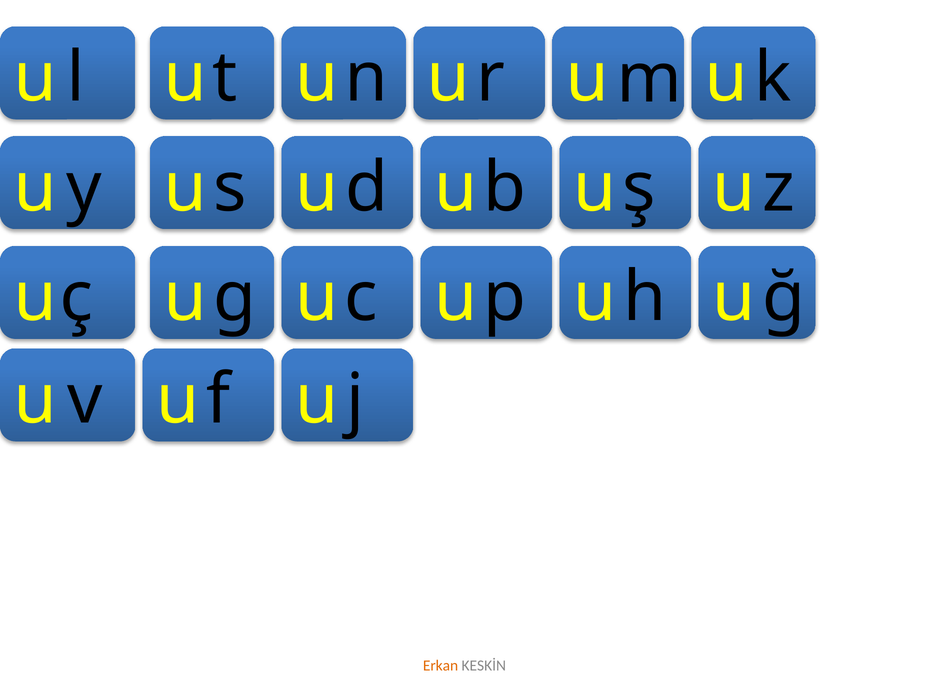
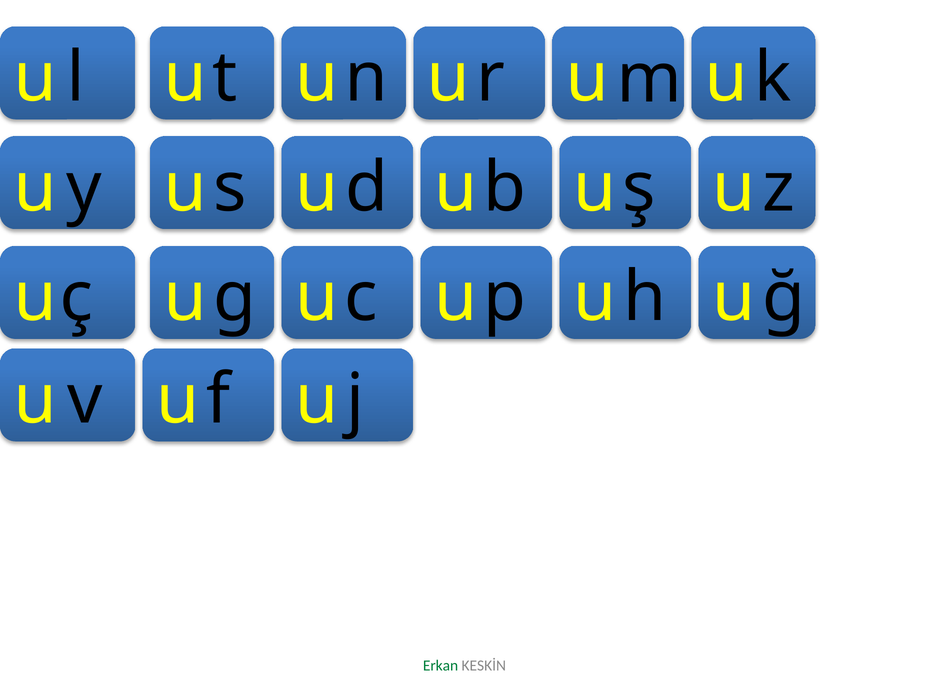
Erkan colour: orange -> green
